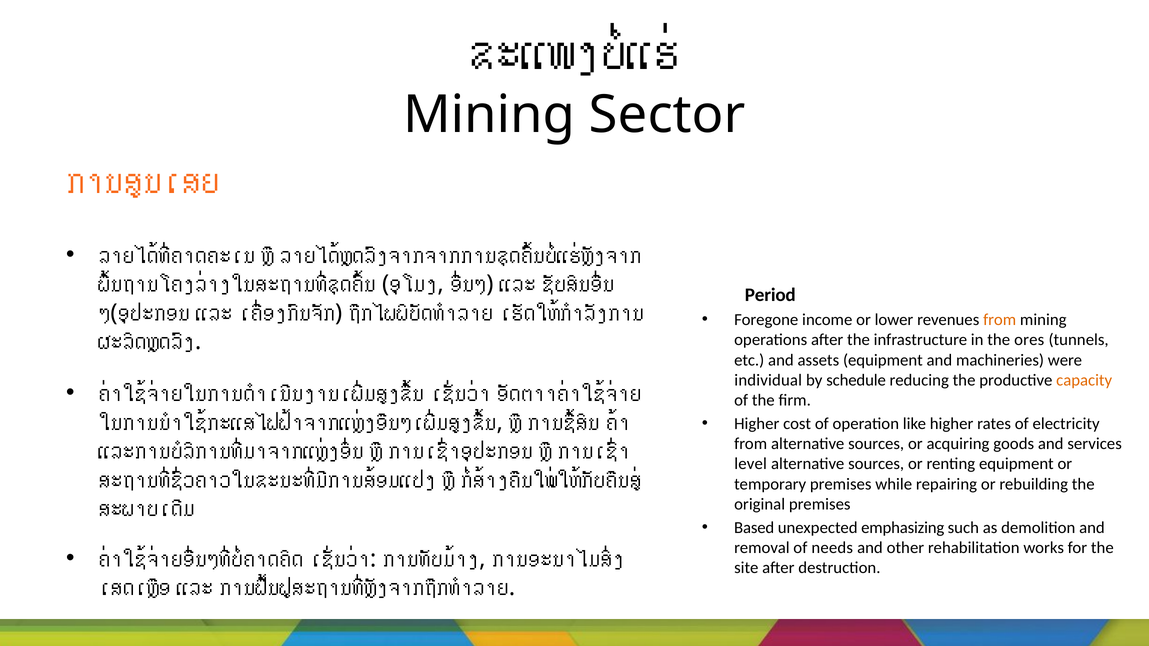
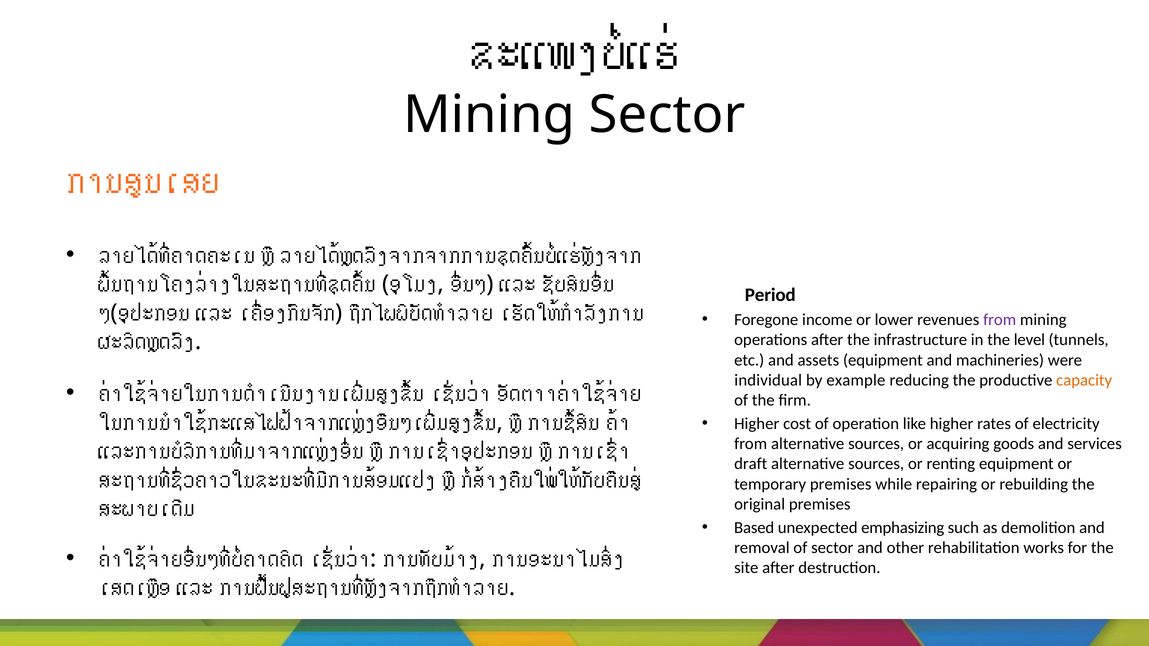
from at (1000, 320) colour: orange -> purple
ores: ores -> level
schedule: schedule -> example
level: level -> draft
of needs: needs -> sector
